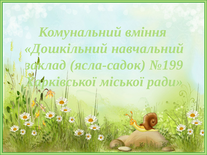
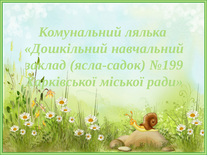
вміння: вміння -> лялька
